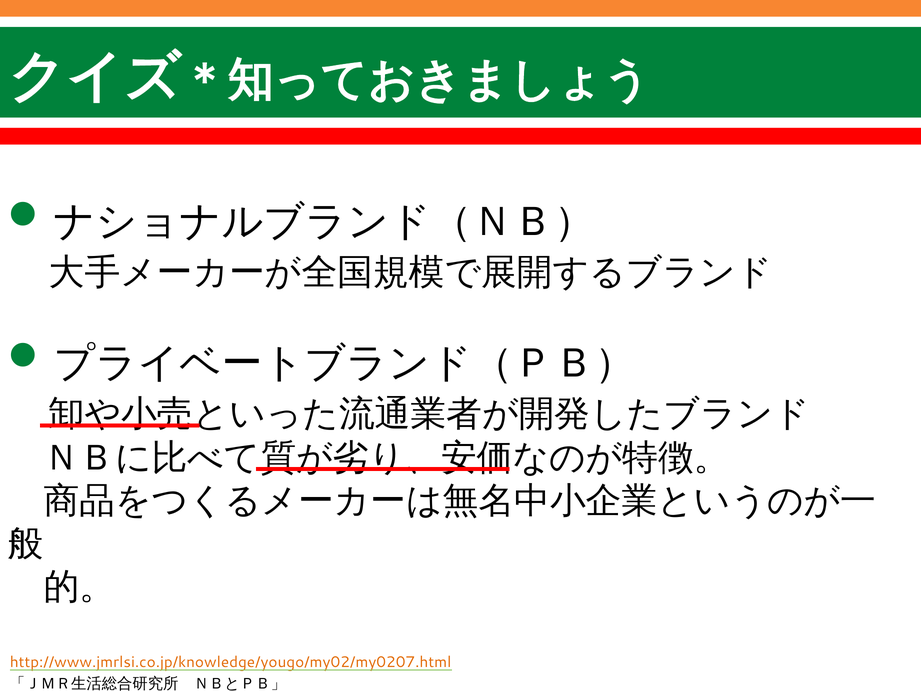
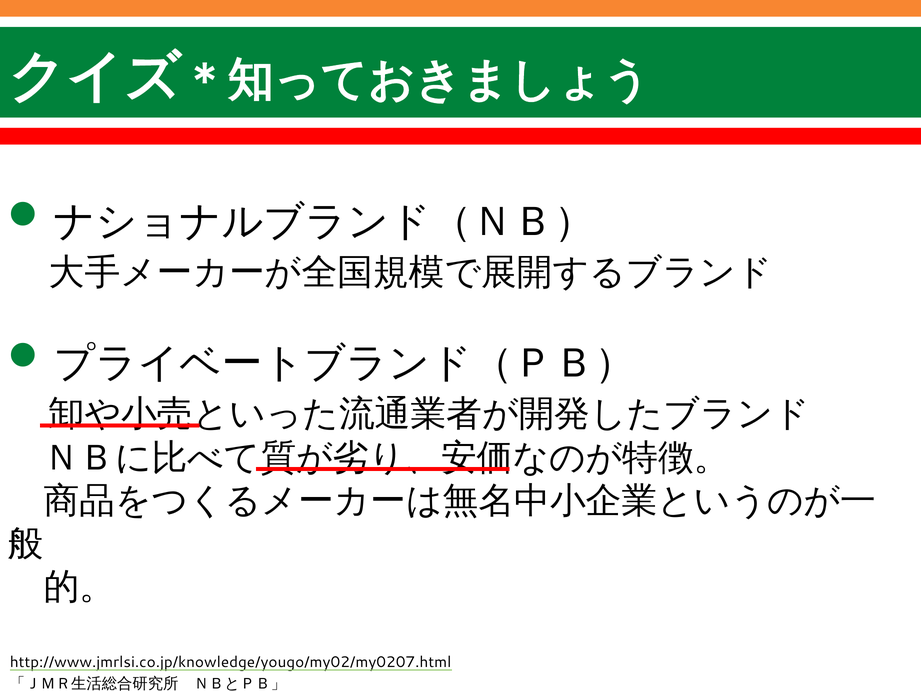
http://www.jmrlsi.co.jp/knowledge/yougo/my02/my0207.html colour: orange -> black
